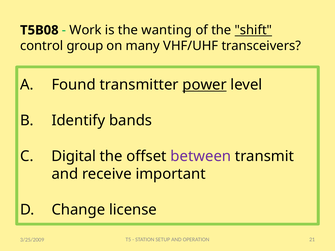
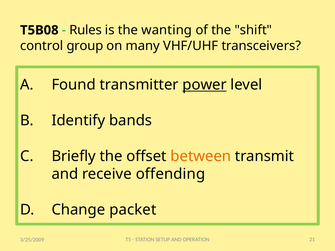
Work: Work -> Rules
shift underline: present -> none
Digital: Digital -> Briefly
between colour: purple -> orange
important: important -> offending
license: license -> packet
